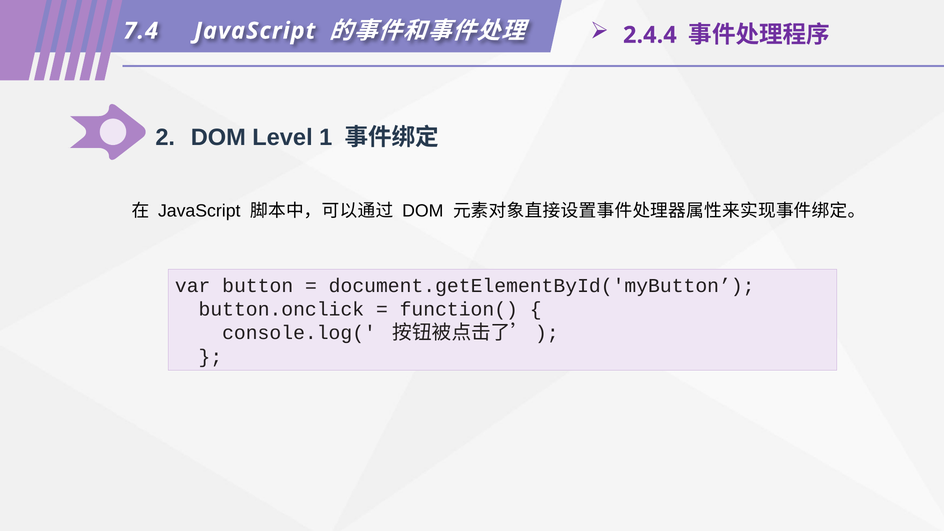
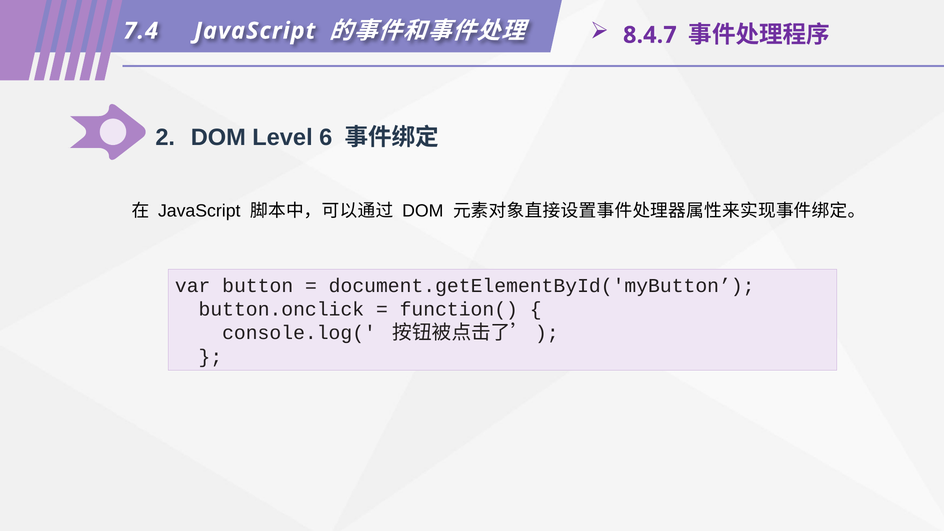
2.4.4: 2.4.4 -> 8.4.7
1: 1 -> 6
